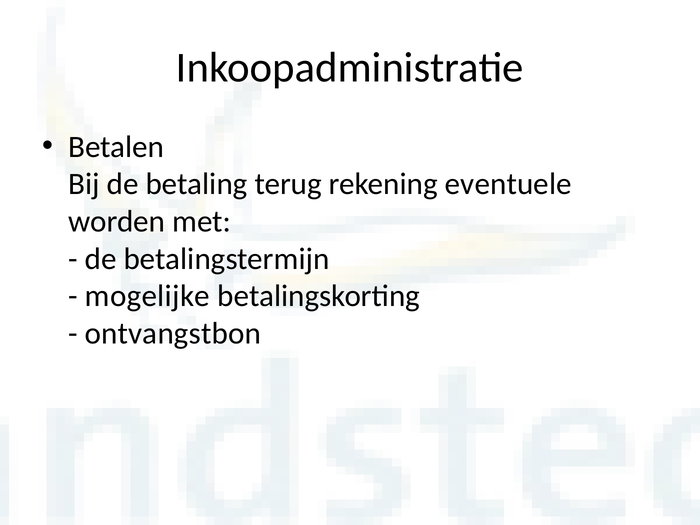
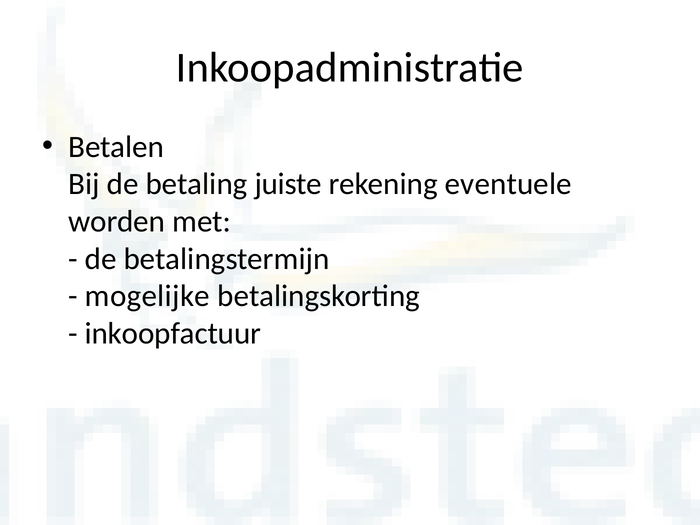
terug: terug -> juiste
ontvangstbon: ontvangstbon -> inkoopfactuur
